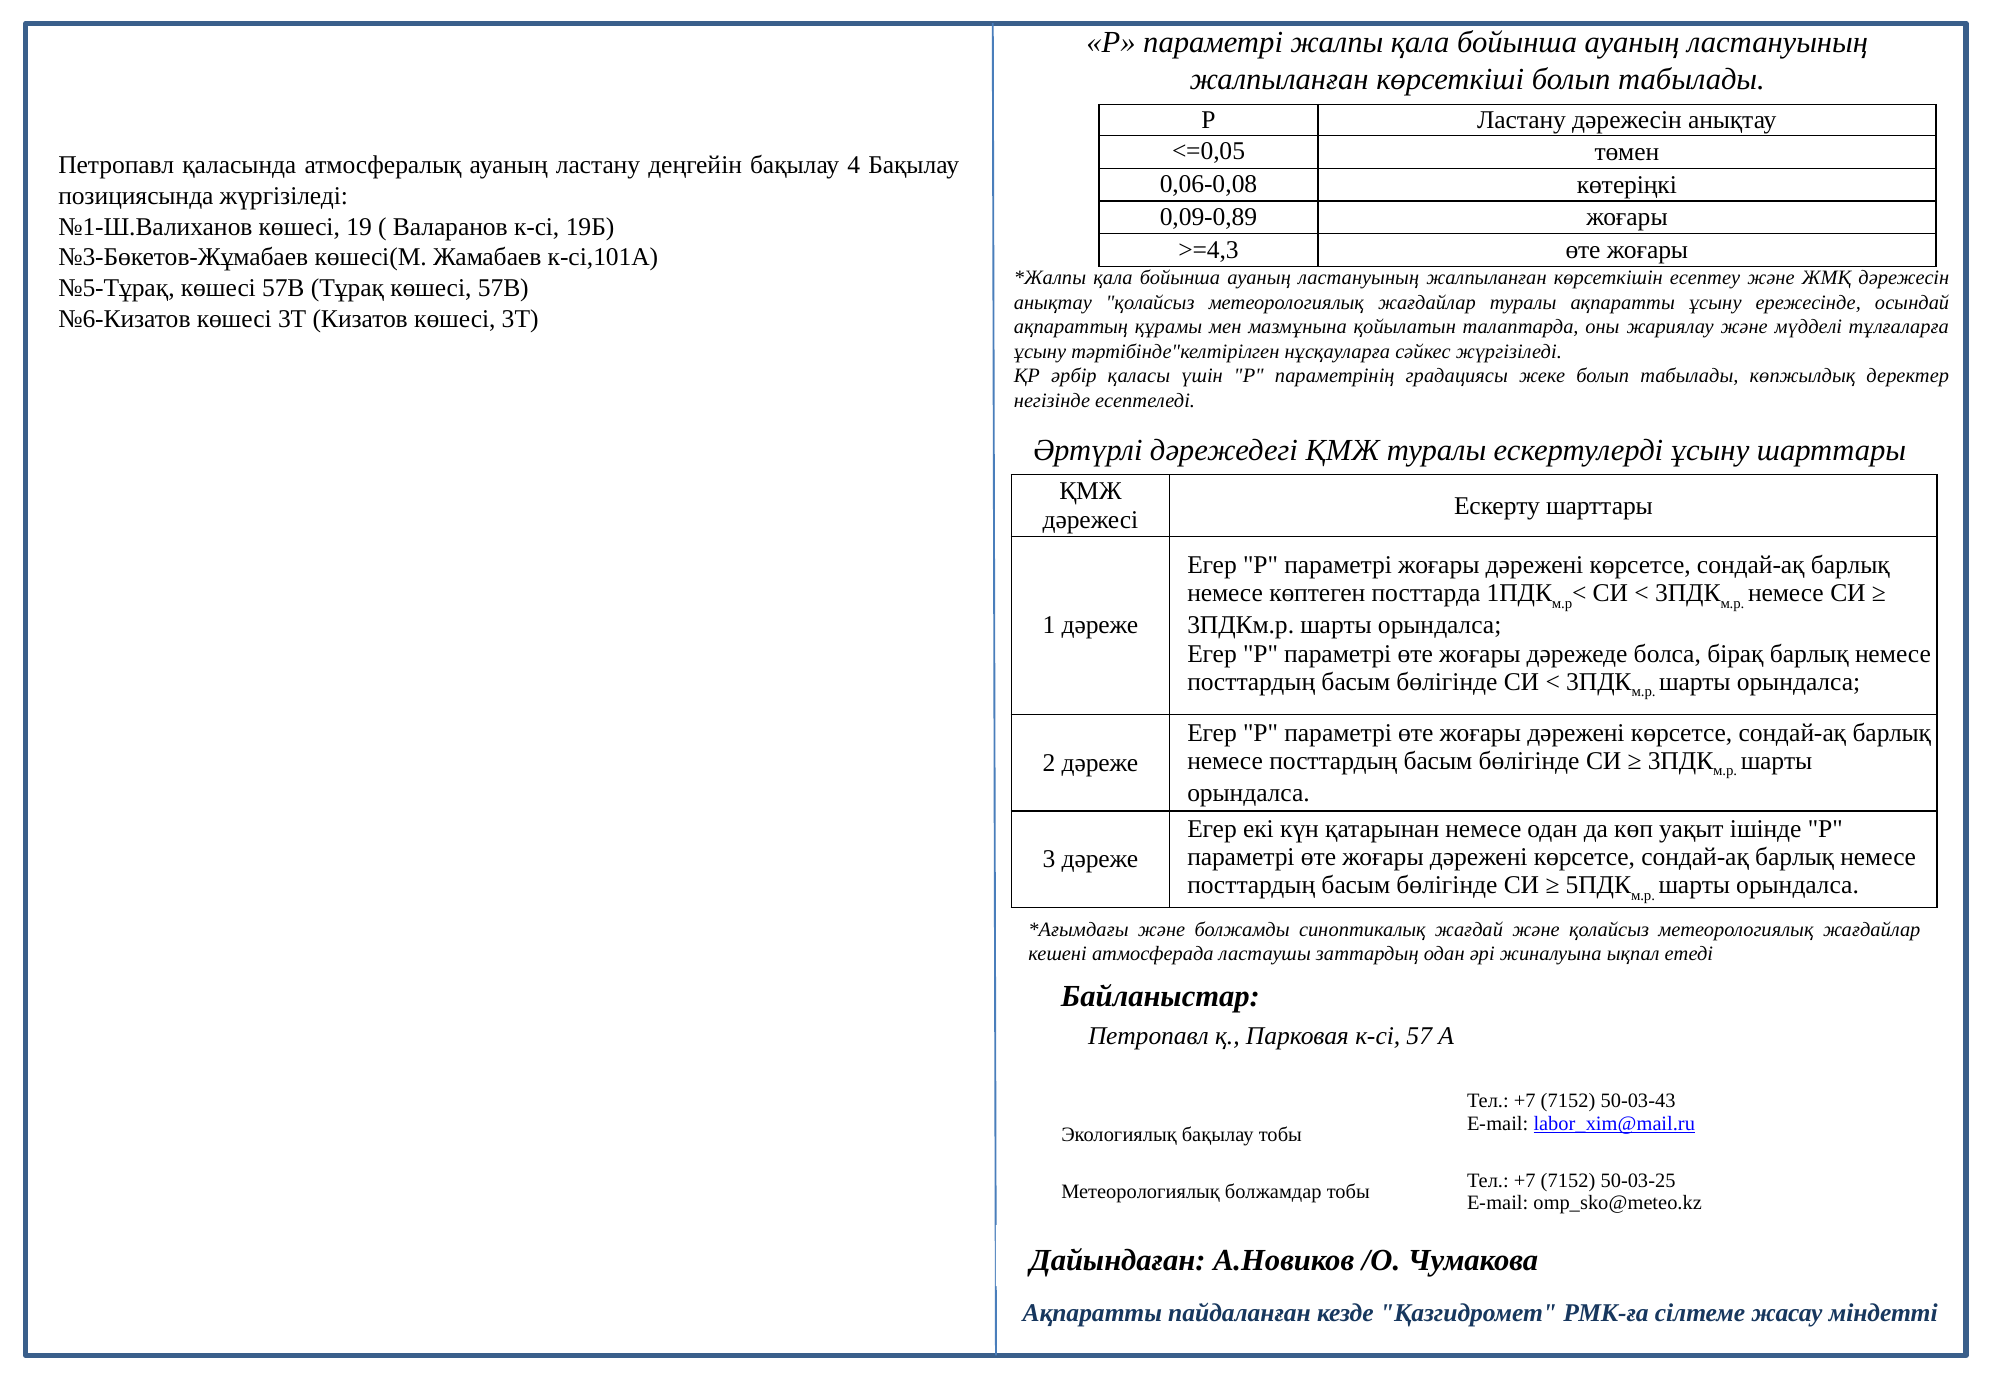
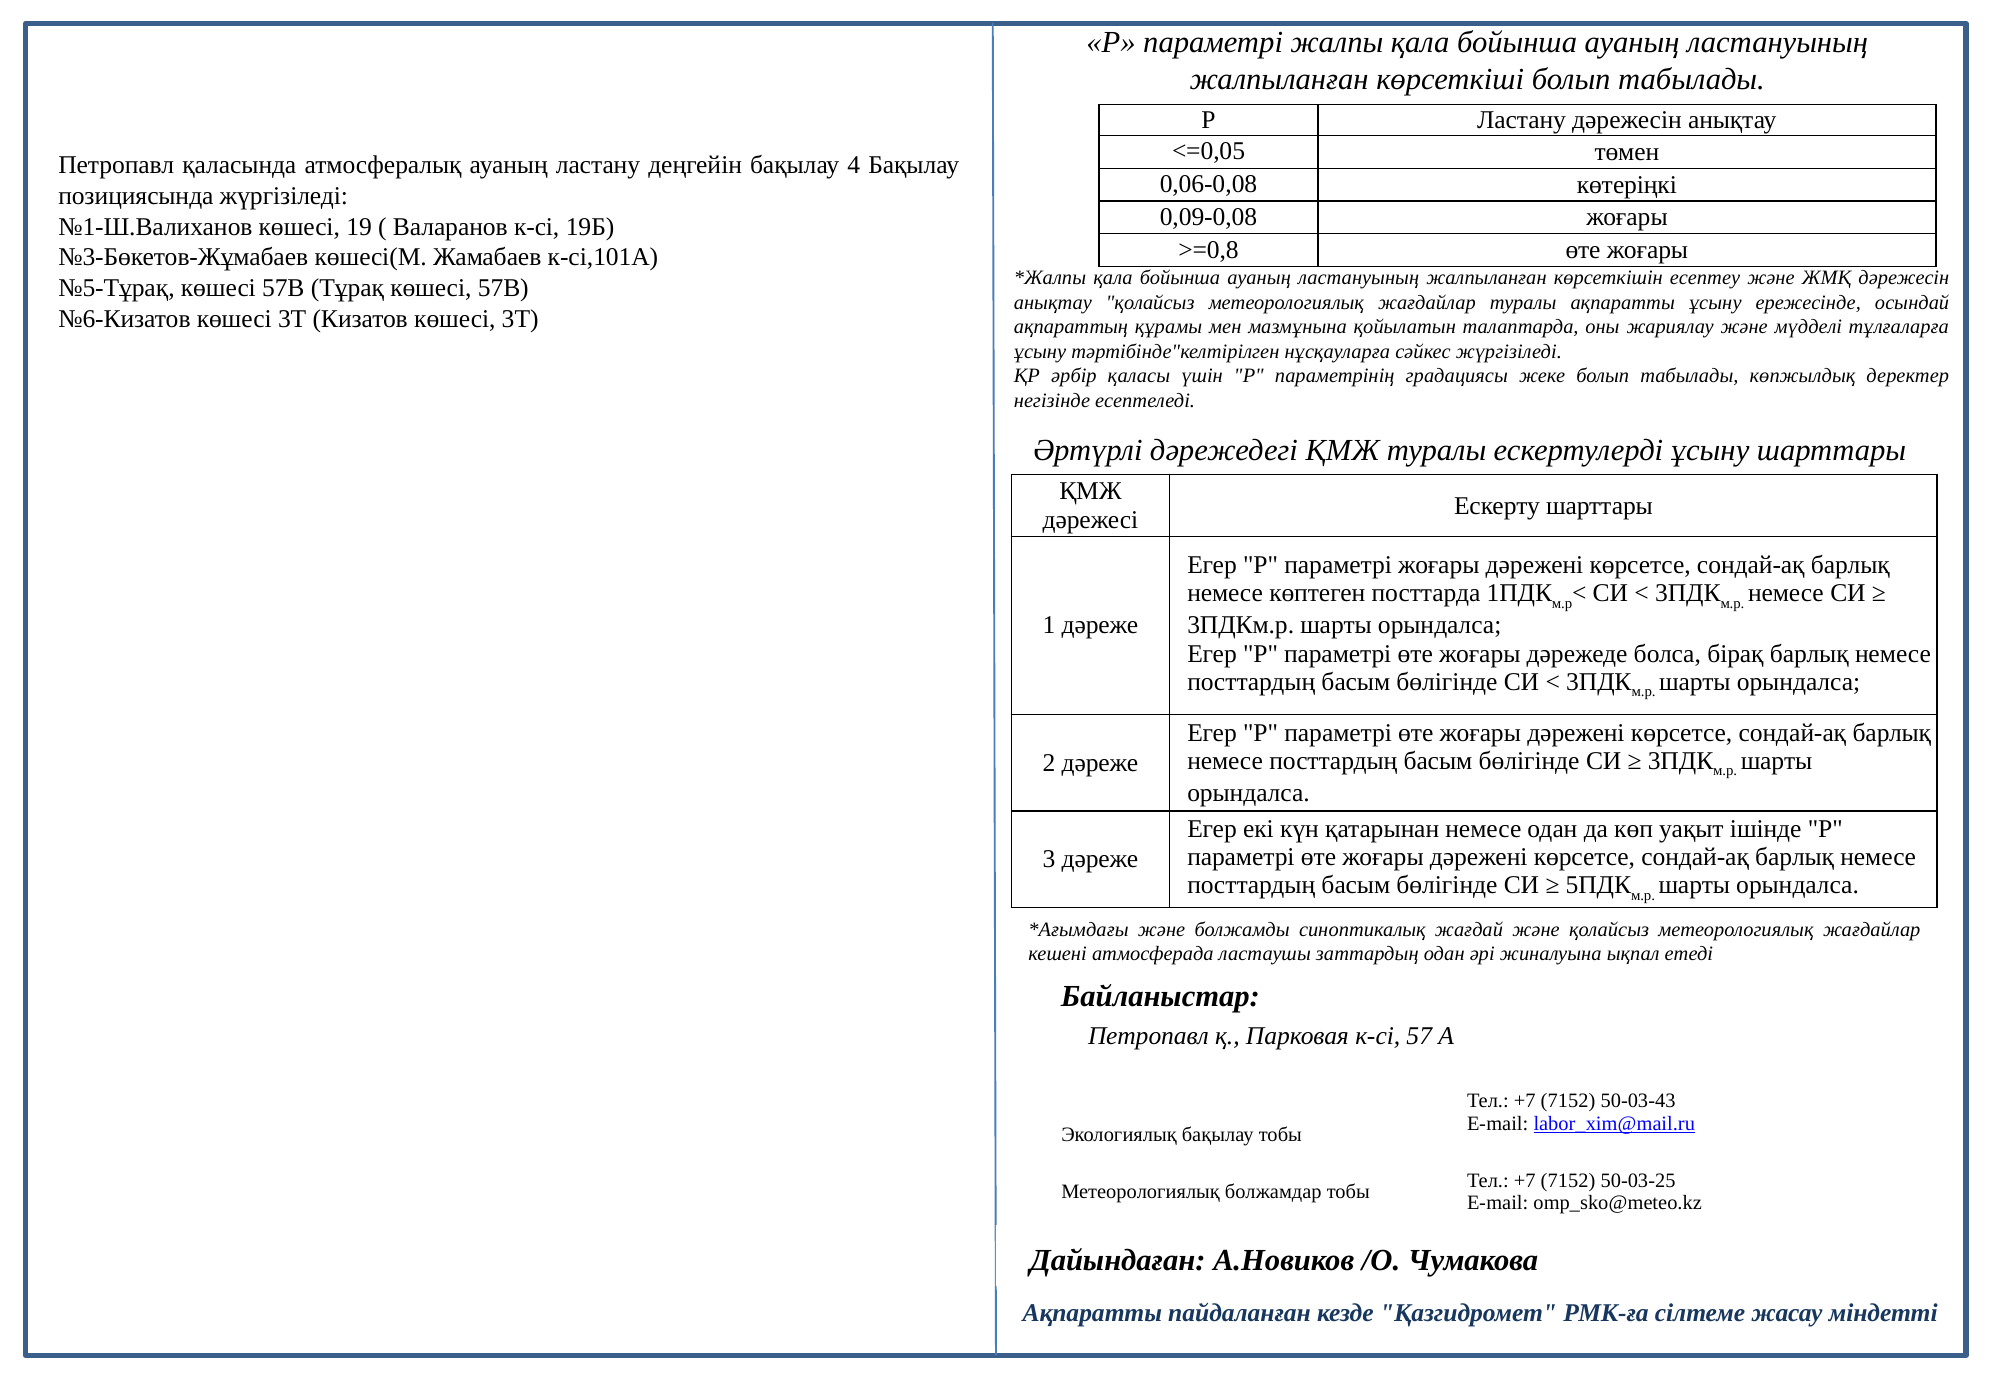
0,09-0,89: 0,09-0,89 -> 0,09-0,08
>=4,3: >=4,3 -> >=0,8
